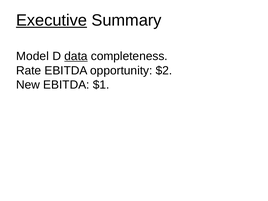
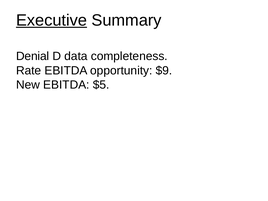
Model: Model -> Denial
data underline: present -> none
$2: $2 -> $9
$1: $1 -> $5
